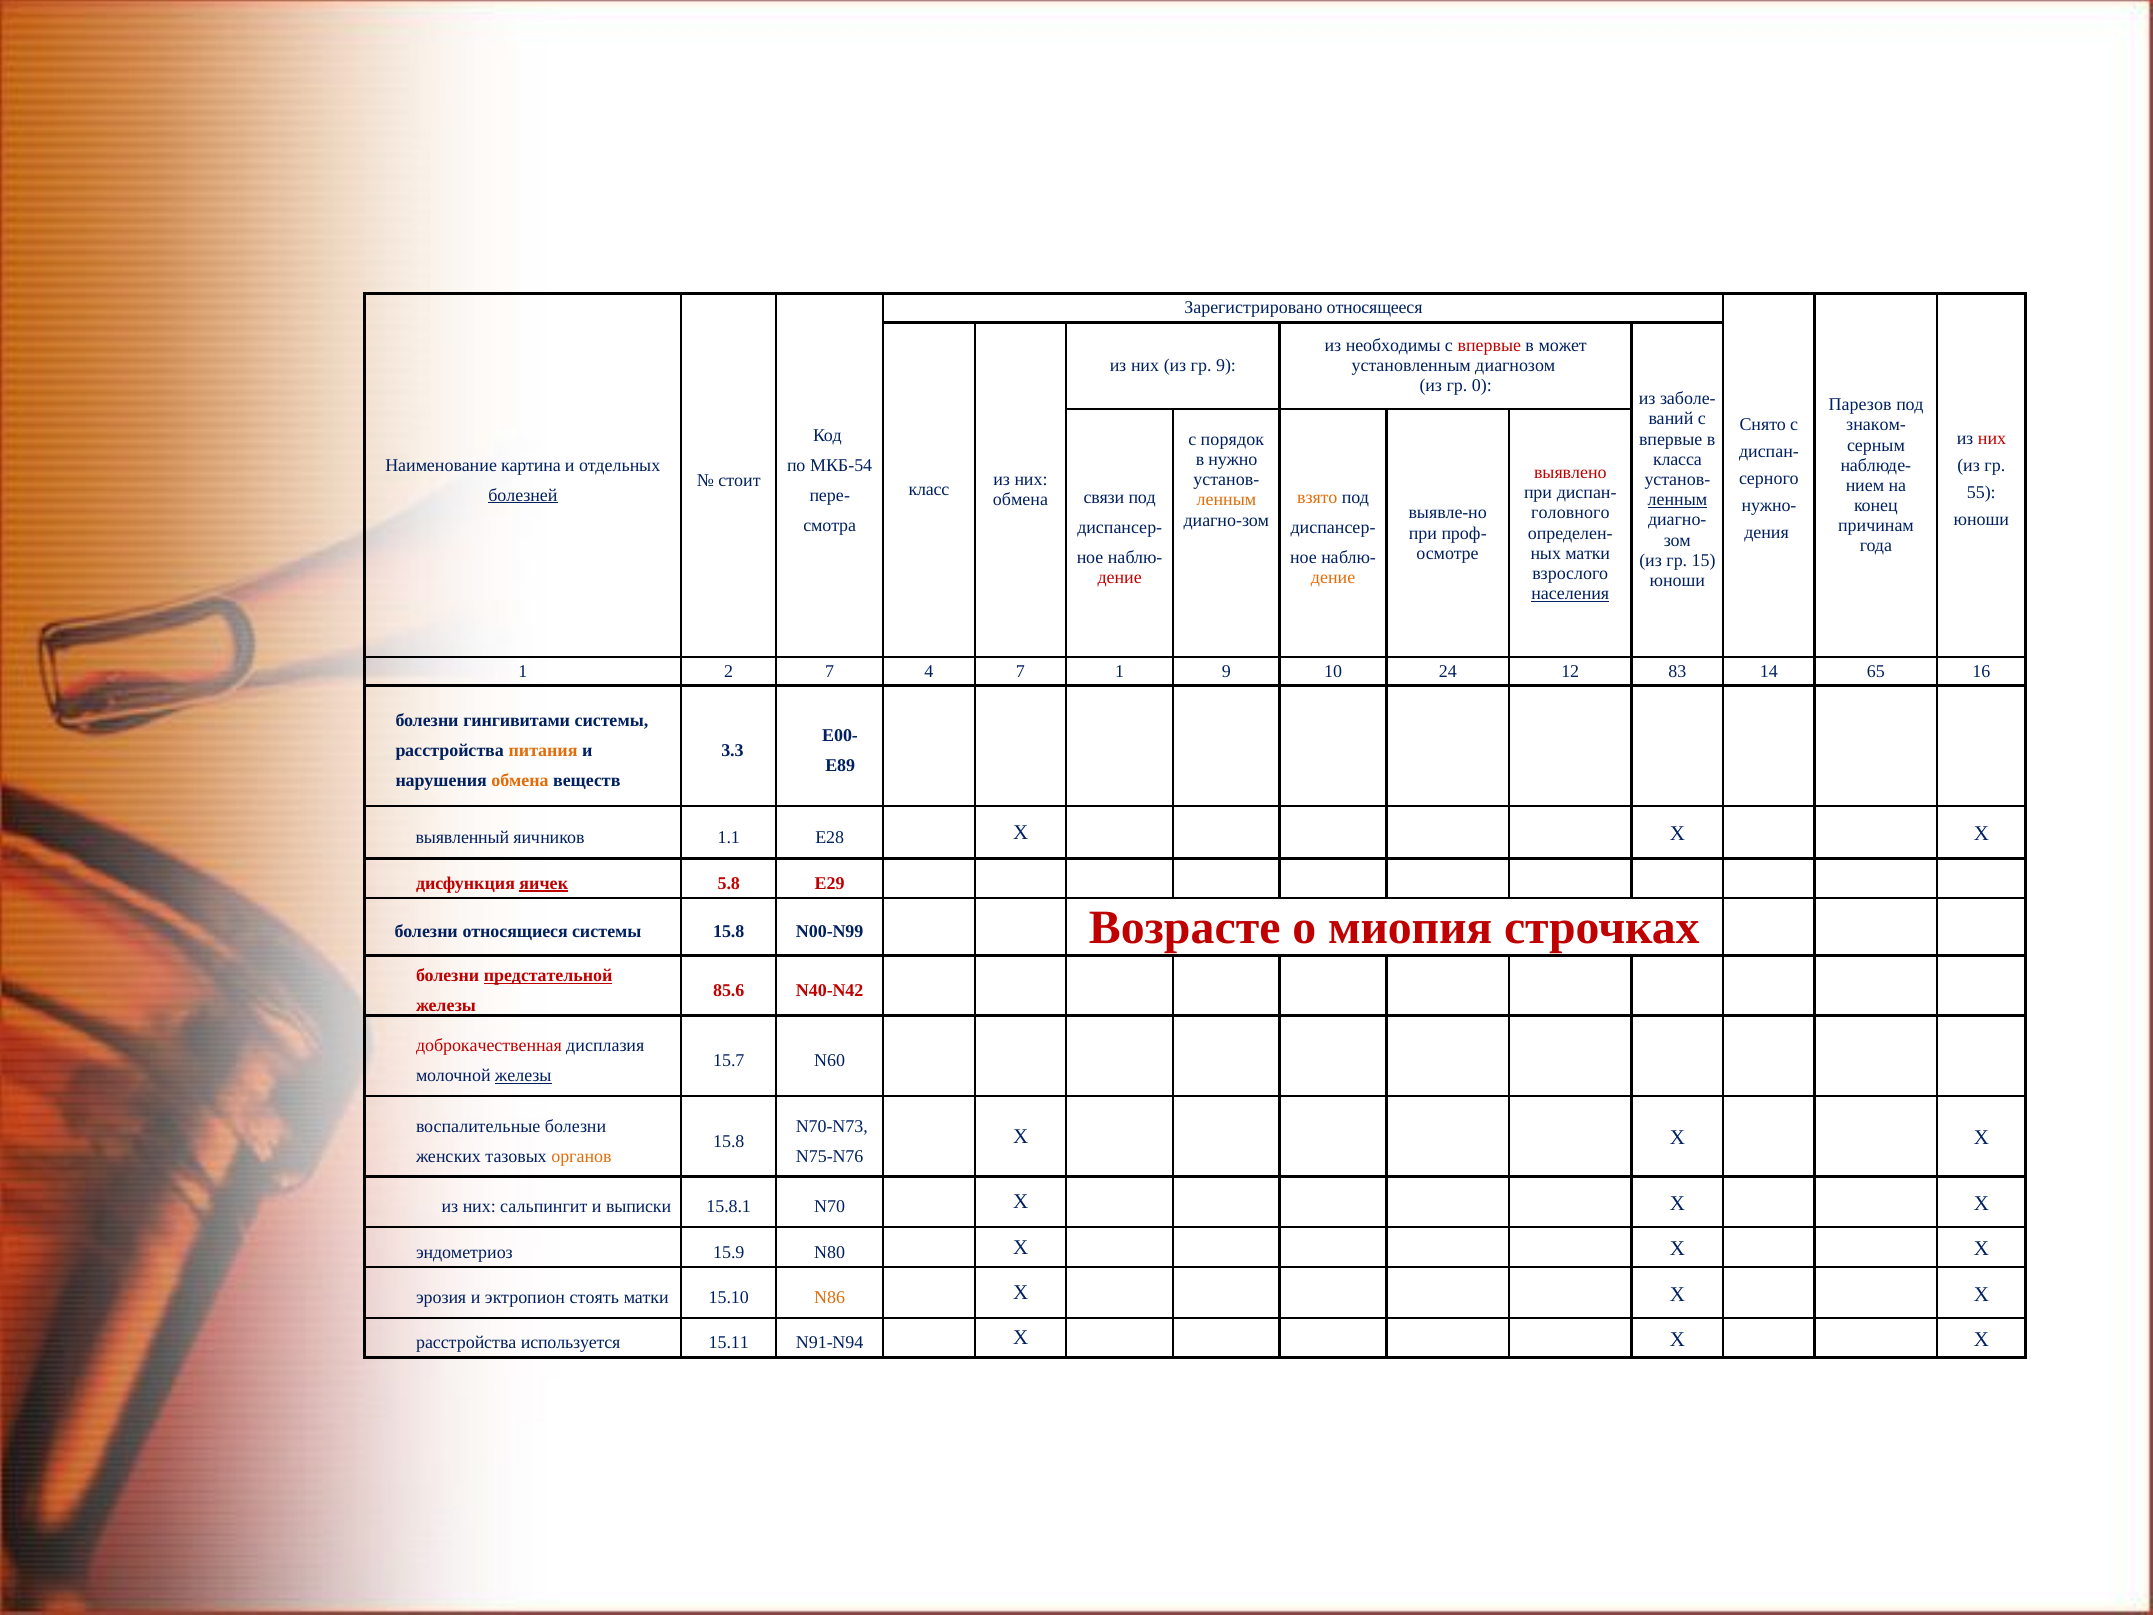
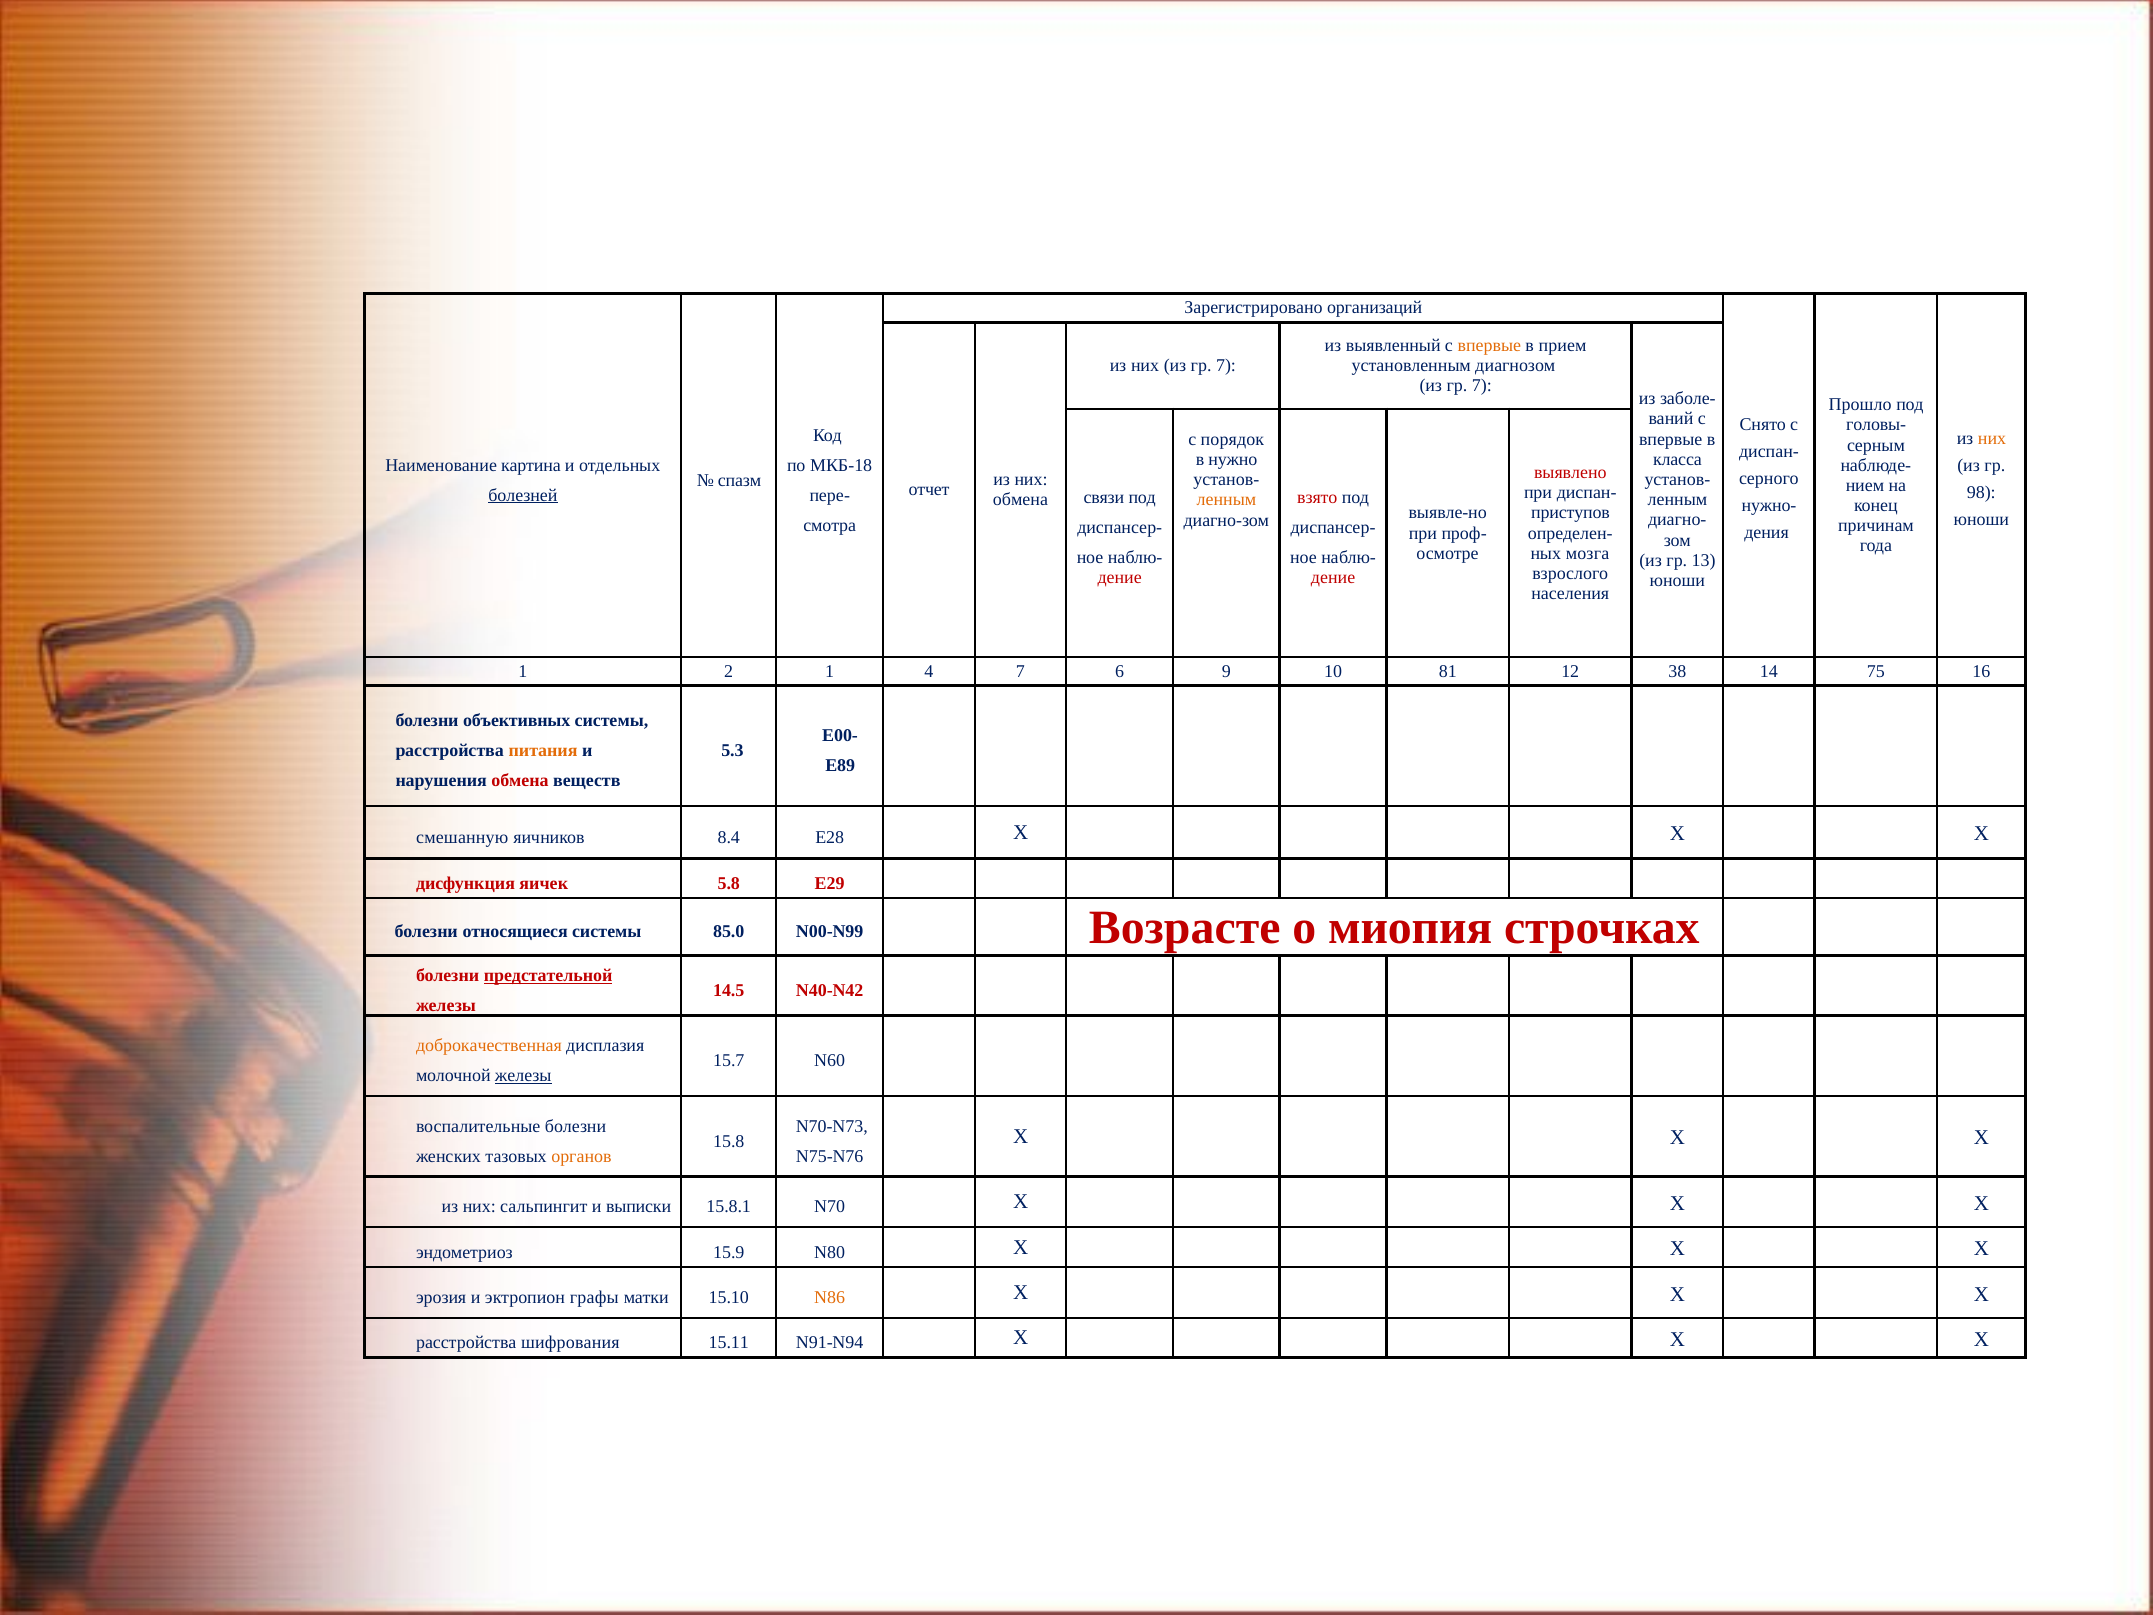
относящееся: относящееся -> организаций
необходимы: необходимы -> выявленный
впервые at (1489, 345) colour: red -> orange
может: может -> прием
них из гр 9: 9 -> 7
0 at (1482, 386): 0 -> 7
Парезов: Парезов -> Прошло
знаком-: знаком- -> головы-
них at (1992, 438) colour: red -> orange
МКБ-54: МКБ-54 -> МКБ-18
стоит: стоит -> спазм
класс: класс -> отчет
55: 55 -> 98
взято colour: orange -> red
ленным at (1677, 500) underline: present -> none
головного: головного -> приступов
матки at (1588, 553): матки -> мозга
15: 15 -> 13
дение at (1333, 578) colour: orange -> red
населения underline: present -> none
2 7: 7 -> 1
7 1: 1 -> 6
24: 24 -> 81
83: 83 -> 38
65: 65 -> 75
гингивитами: гингивитами -> объективных
3.3: 3.3 -> 5.3
обмена at (520, 781) colour: orange -> red
выявленный: выявленный -> смешанную
1.1: 1.1 -> 8.4
яичек underline: present -> none
системы 15.8: 15.8 -> 85.0
85.6: 85.6 -> 14.5
доброкачественная colour: red -> orange
стоять: стоять -> графы
используется: используется -> шифрования
